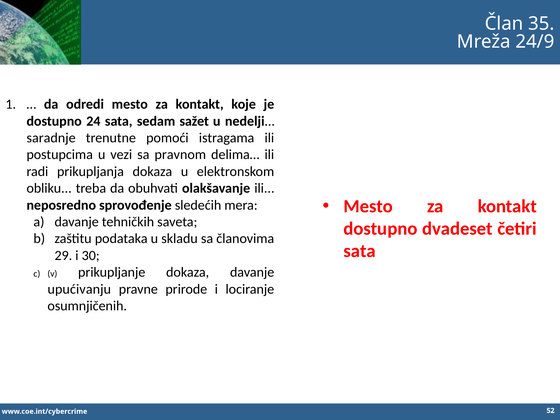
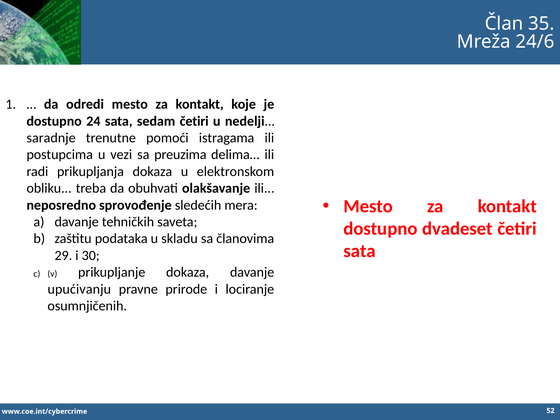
24/9: 24/9 -> 24/6
sedam sažet: sažet -> četiri
pravnom: pravnom -> preuzima
